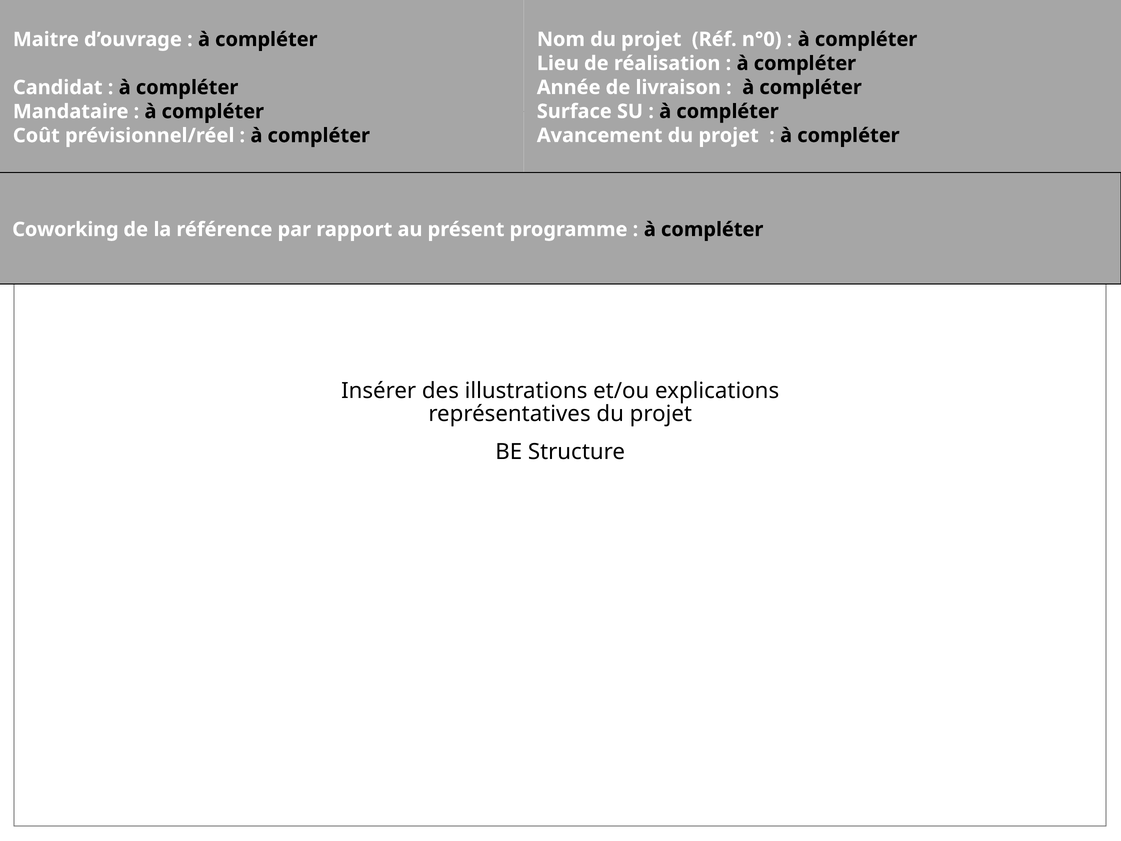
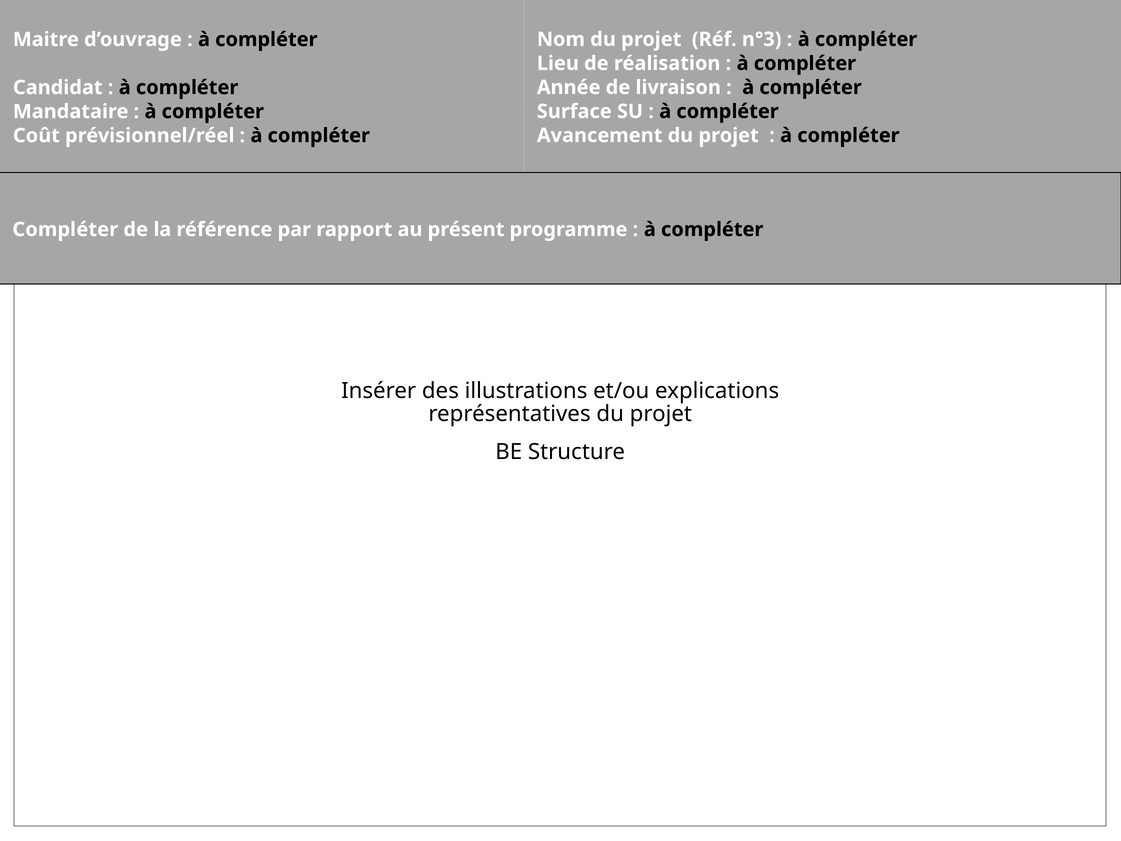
n°0: n°0 -> n°3
Coworking at (65, 229): Coworking -> Compléter
